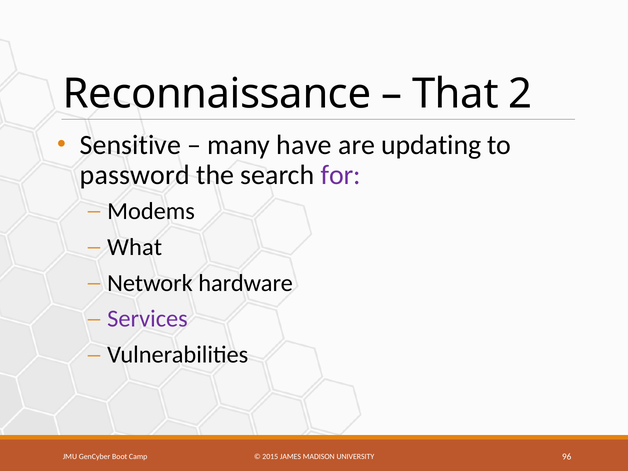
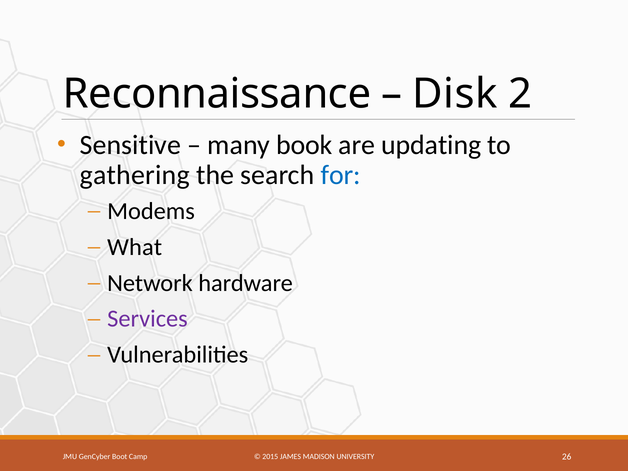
That: That -> Disk
have: have -> book
password: password -> gathering
for colour: purple -> blue
96: 96 -> 26
